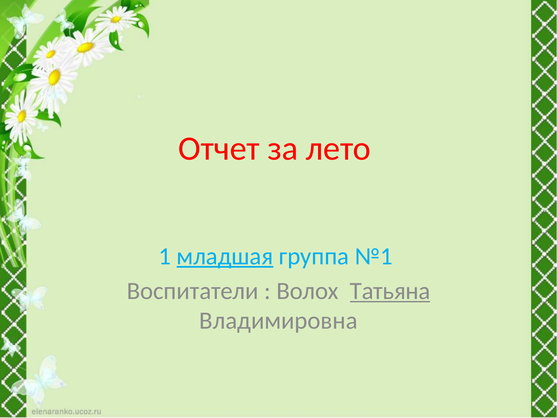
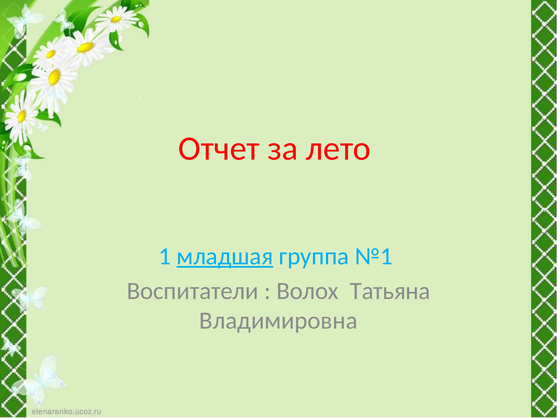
Татьяна underline: present -> none
